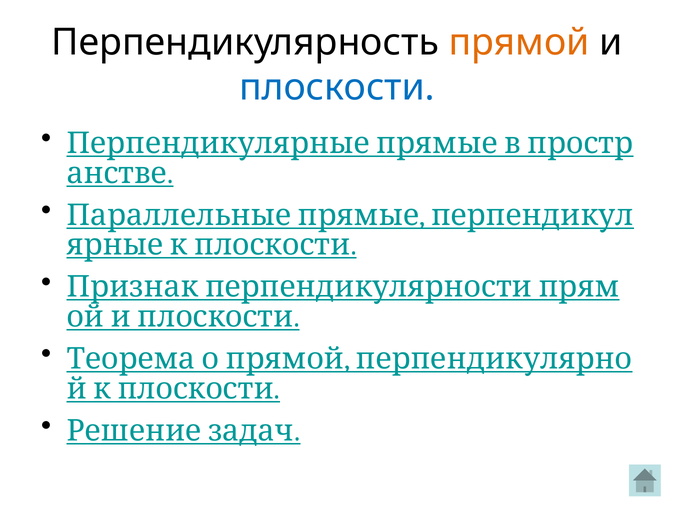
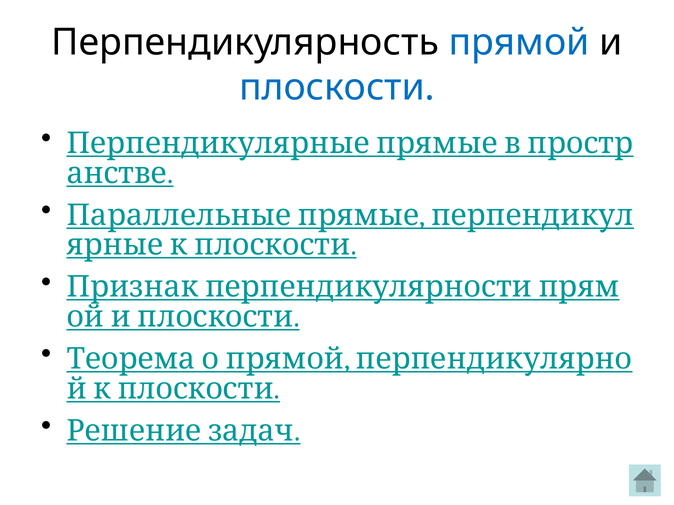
прямой colour: orange -> blue
